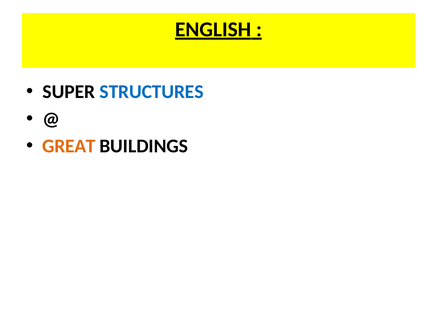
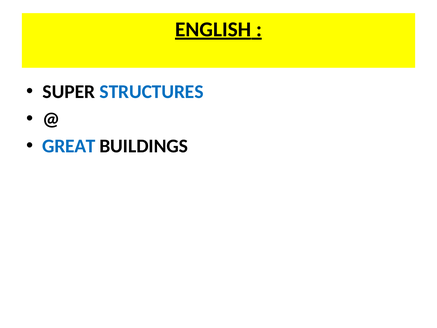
GREAT colour: orange -> blue
